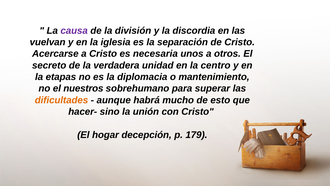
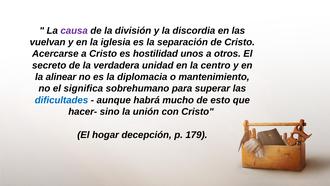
necesaria: necesaria -> hostilidad
etapas: etapas -> alinear
nuestros: nuestros -> significa
dificultades colour: orange -> blue
